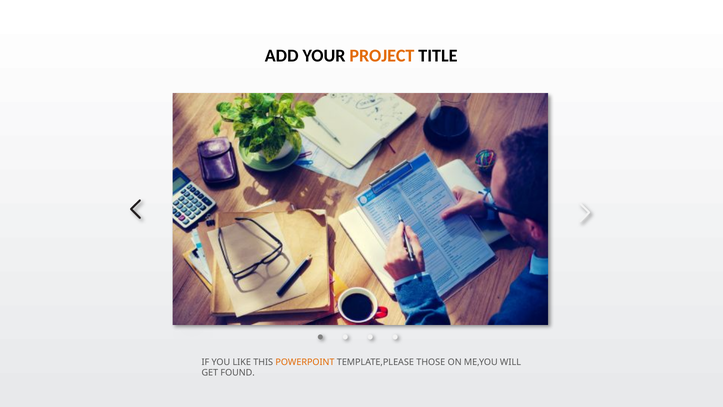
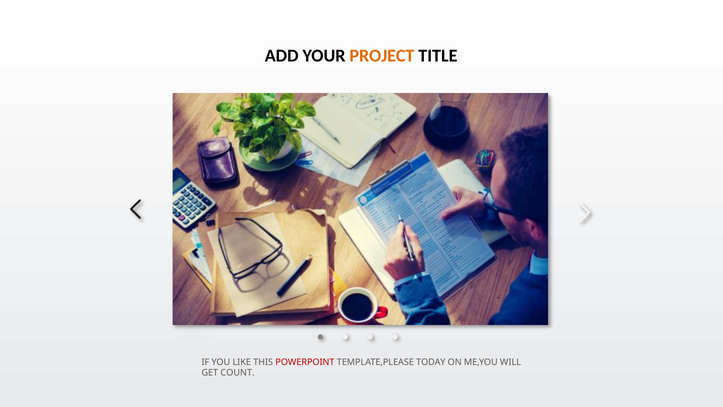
POWERPOINT colour: orange -> red
THOSE: THOSE -> TODAY
FOUND: FOUND -> COUNT
